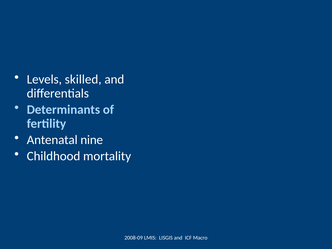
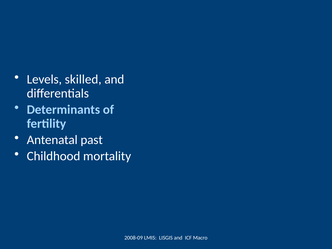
nine: nine -> past
